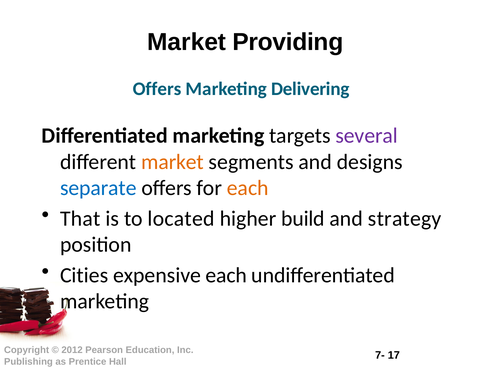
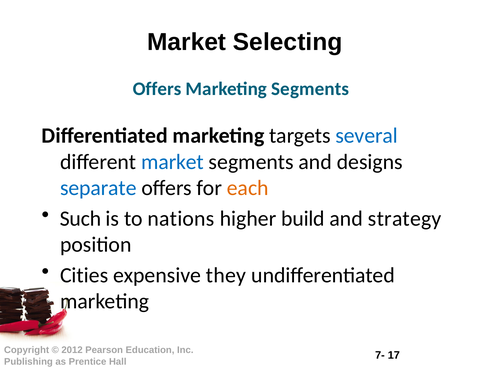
Providing: Providing -> Selecting
Marketing Delivering: Delivering -> Segments
several colour: purple -> blue
market at (172, 162) colour: orange -> blue
That: That -> Such
located: located -> nations
expensive each: each -> they
